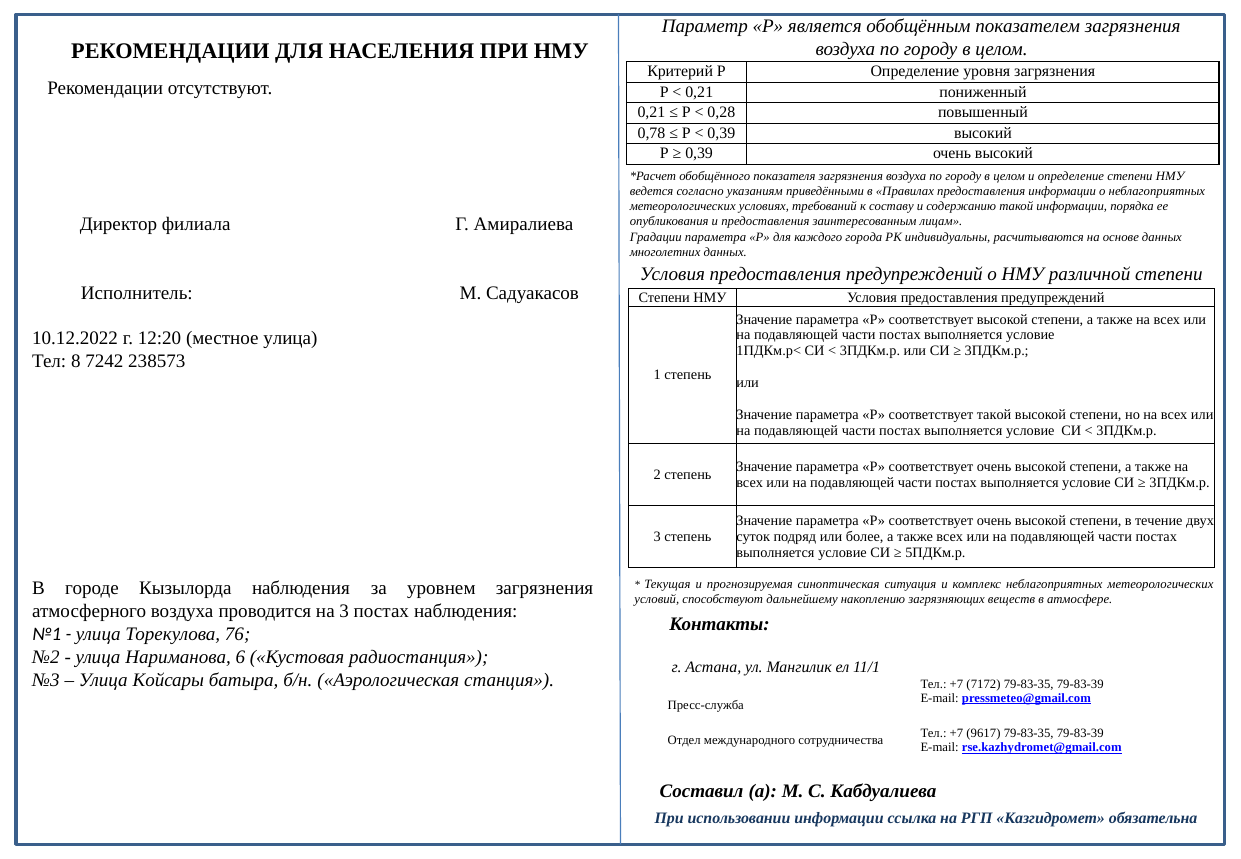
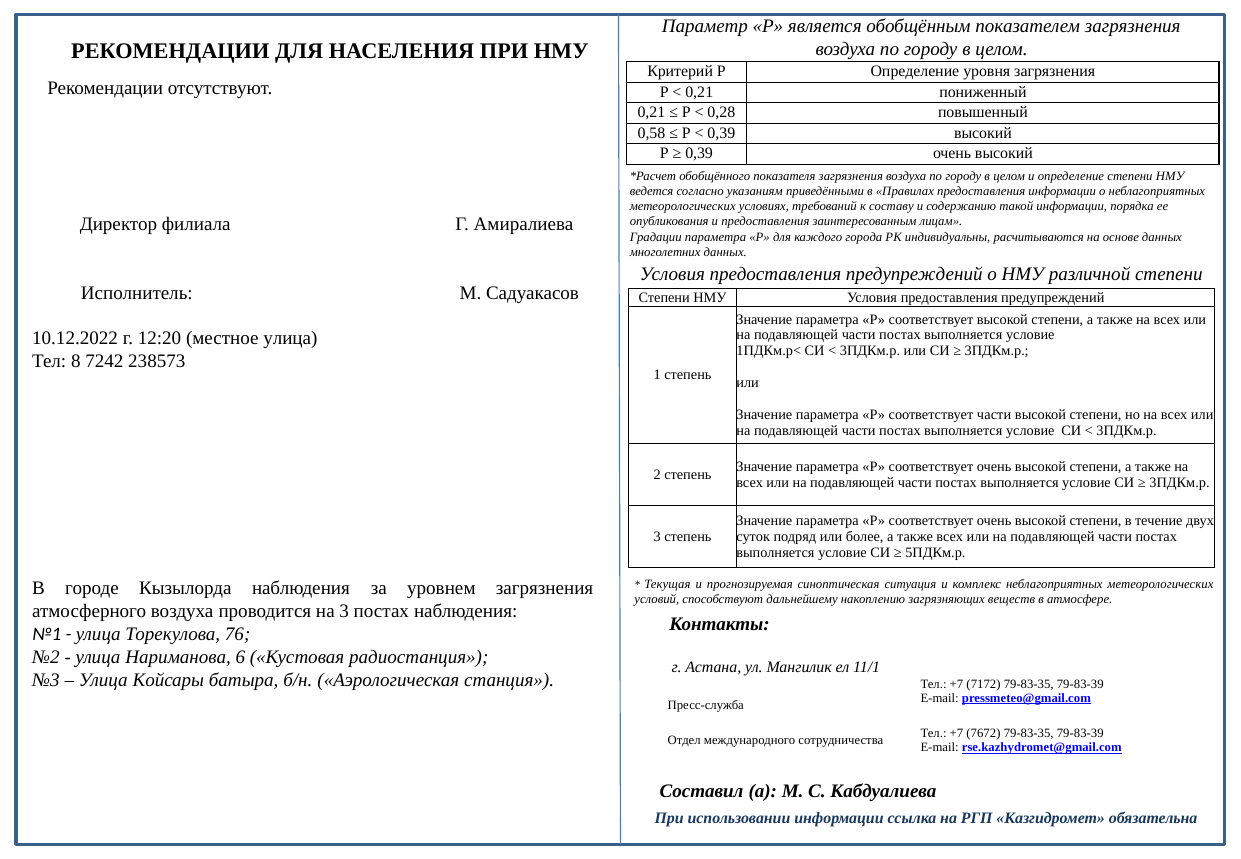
0,78: 0,78 -> 0,58
соответствует такой: такой -> части
9617: 9617 -> 7672
